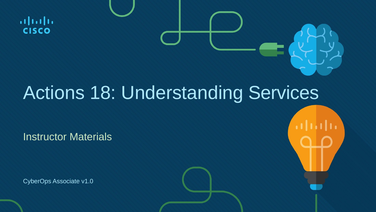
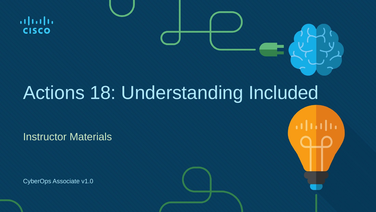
Services: Services -> Included
